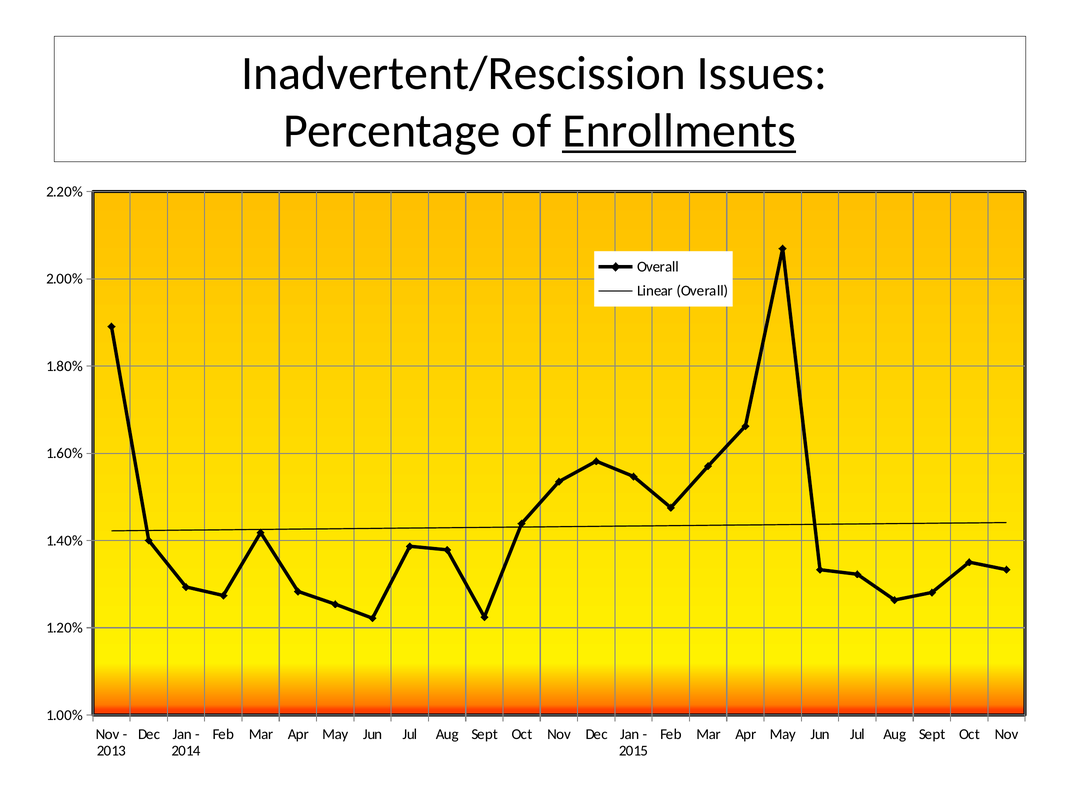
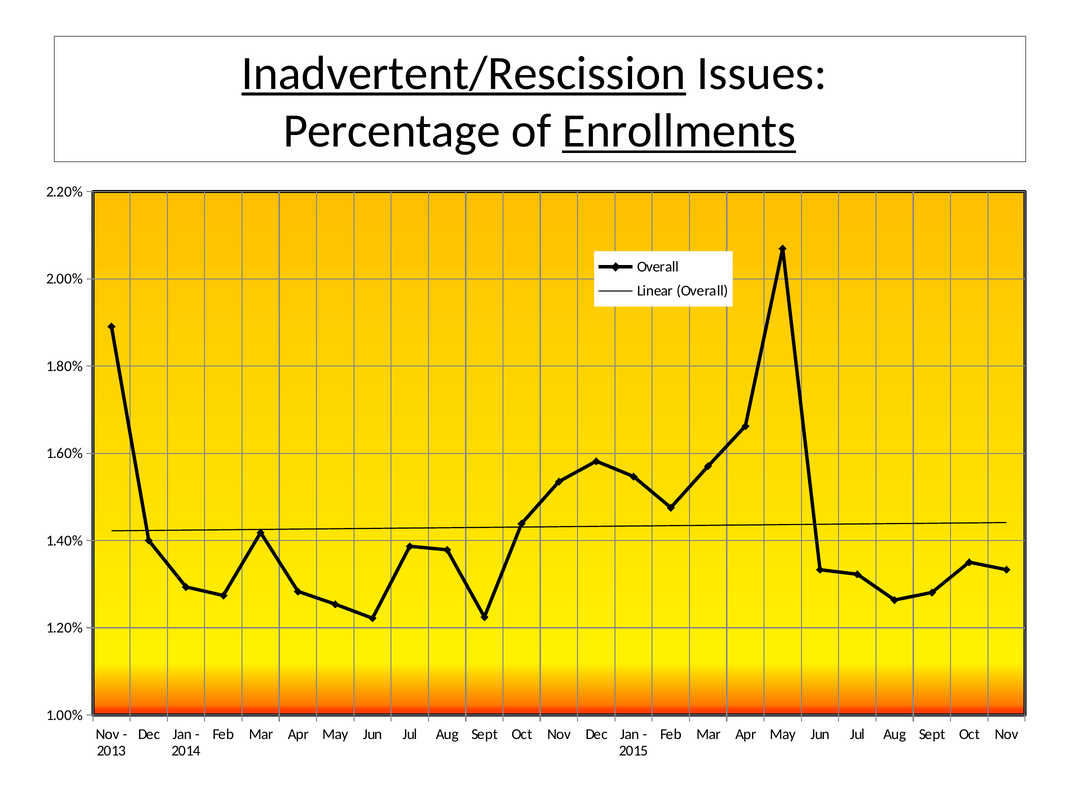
Inadvertent/Rescission underline: none -> present
